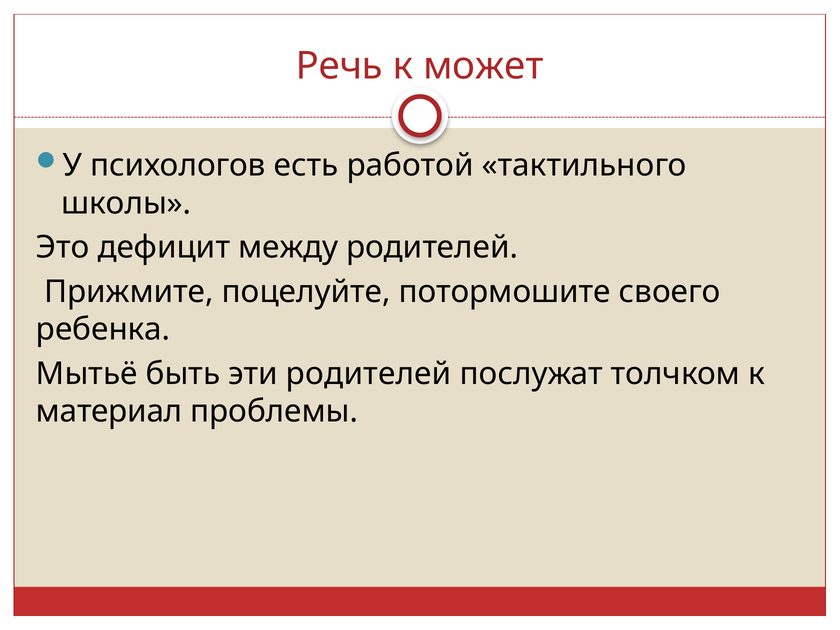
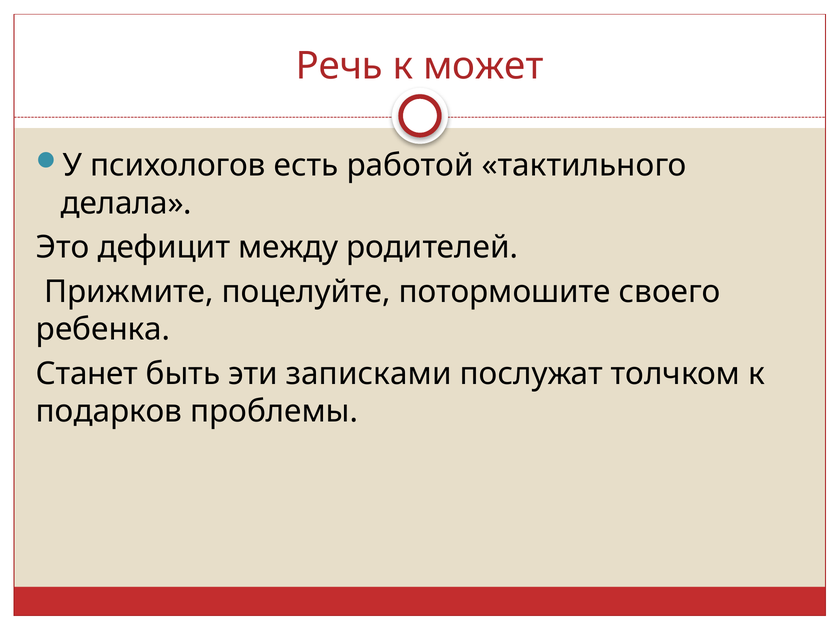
школы: школы -> делала
Мытьё: Мытьё -> Станет
эти родителей: родителей -> записками
материал: материал -> подарков
